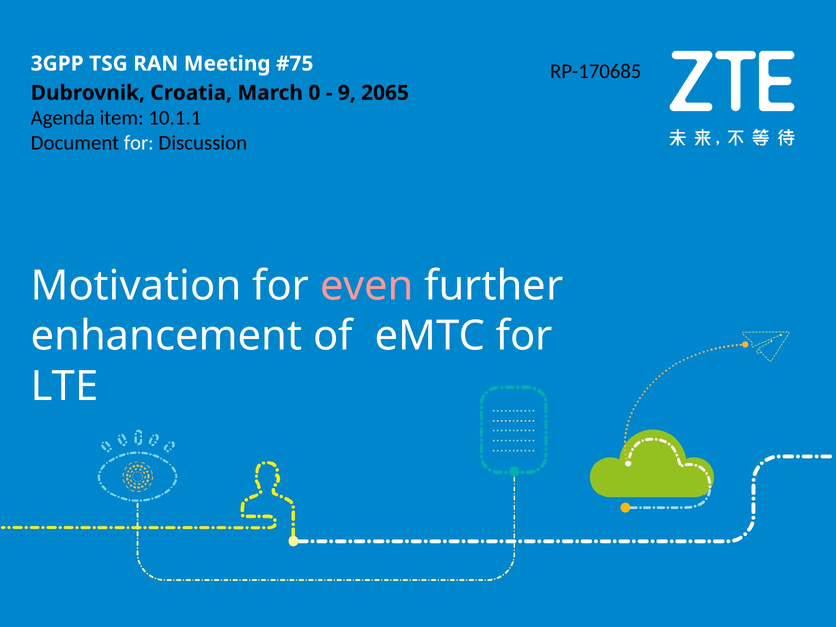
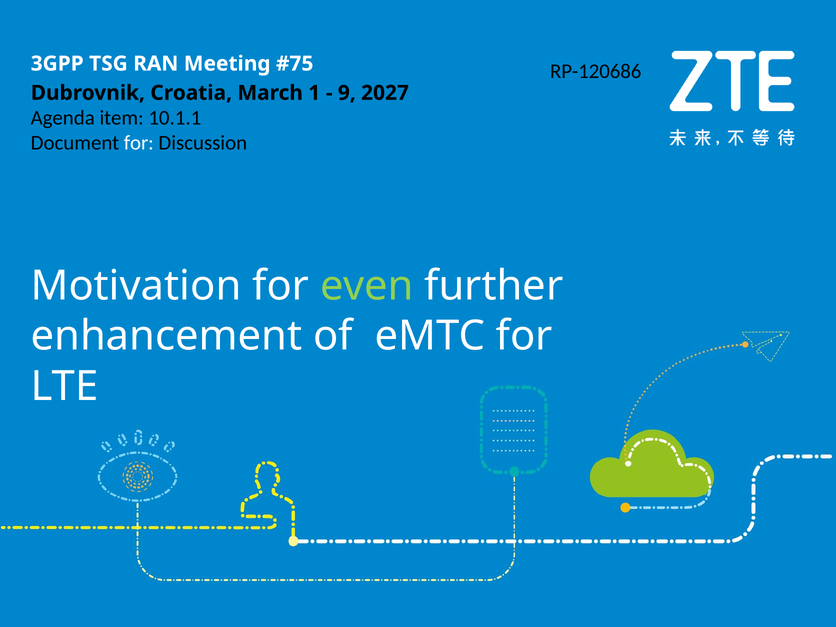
RP-170685: RP-170685 -> RP-120686
0: 0 -> 1
2065: 2065 -> 2027
even colour: pink -> light green
